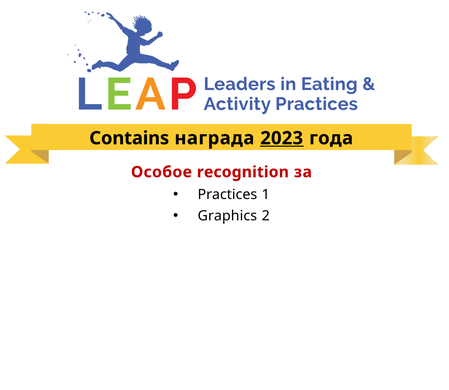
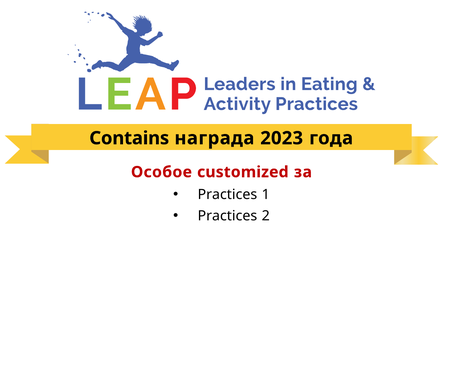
2023 underline: present -> none
recognition: recognition -> customized
Graphics at (227, 216): Graphics -> Practices
